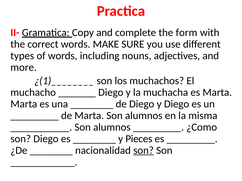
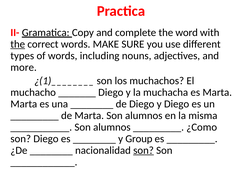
form: form -> word
the at (18, 44) underline: none -> present
Pieces: Pieces -> Group
